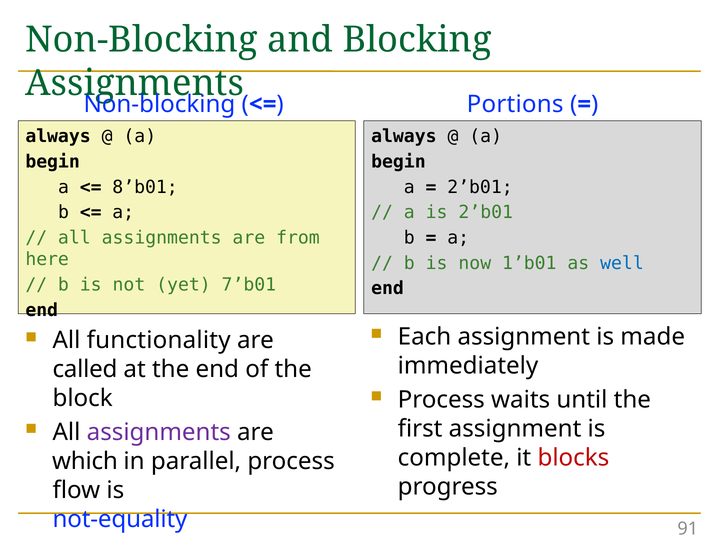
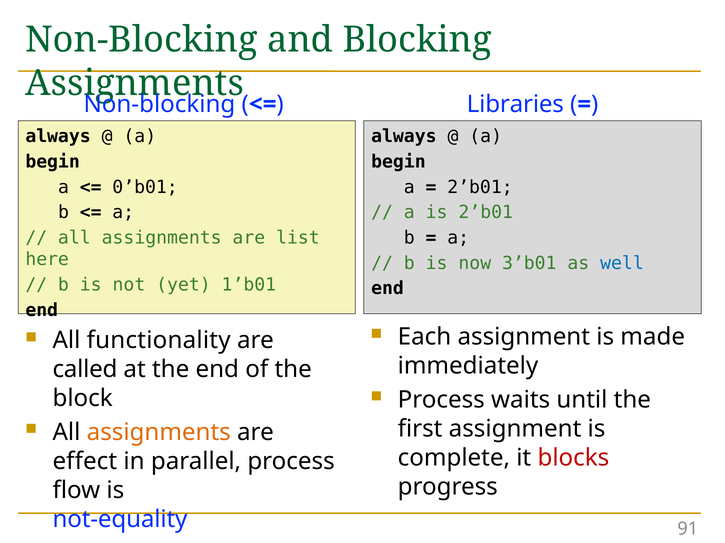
Portions: Portions -> Libraries
8’b01: 8’b01 -> 0’b01
from: from -> list
1’b01: 1’b01 -> 3’b01
7’b01: 7’b01 -> 1’b01
assignments at (159, 433) colour: purple -> orange
which: which -> effect
